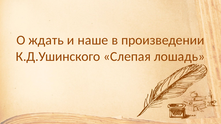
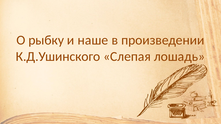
ждать: ждать -> рыбку
